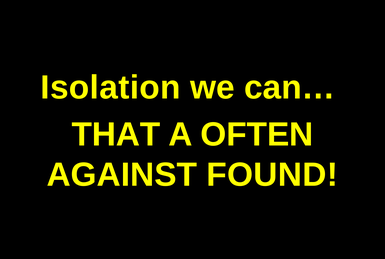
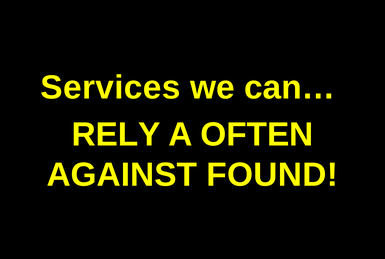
Isolation: Isolation -> Services
THAT: THAT -> RELY
